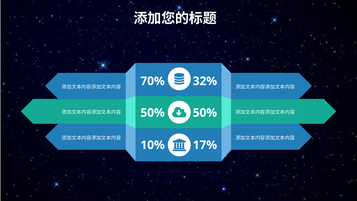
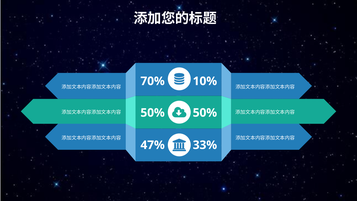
32%: 32% -> 10%
10%: 10% -> 47%
17%: 17% -> 33%
